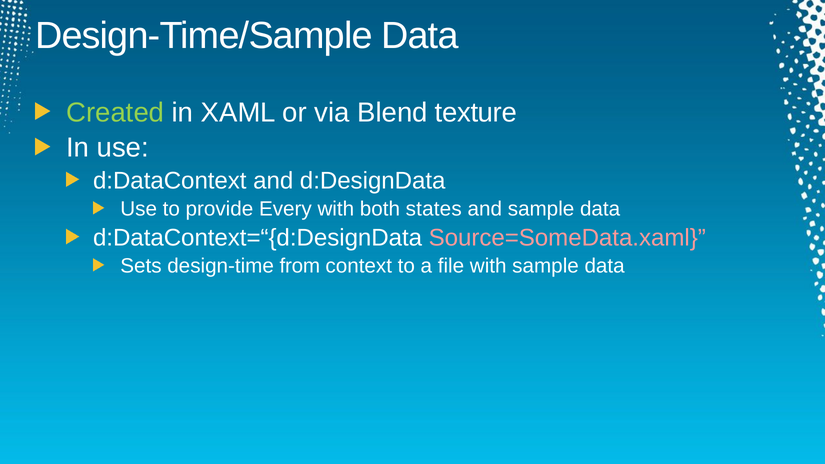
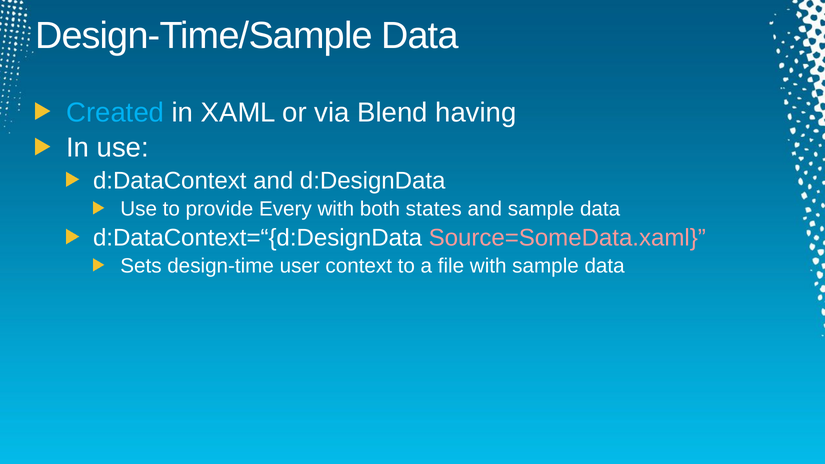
Created colour: light green -> light blue
texture: texture -> having
from: from -> user
